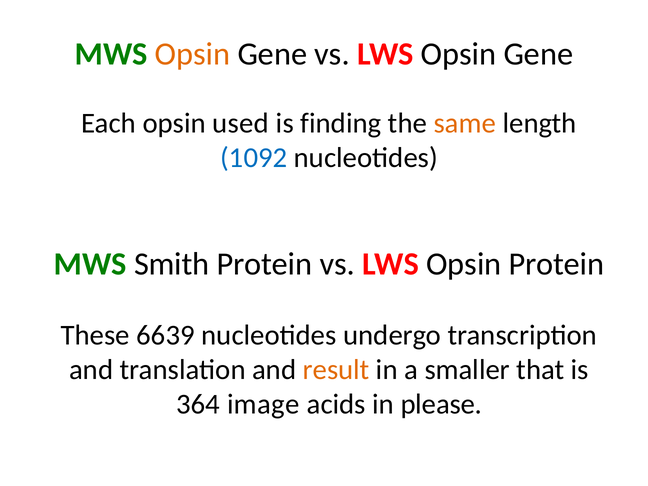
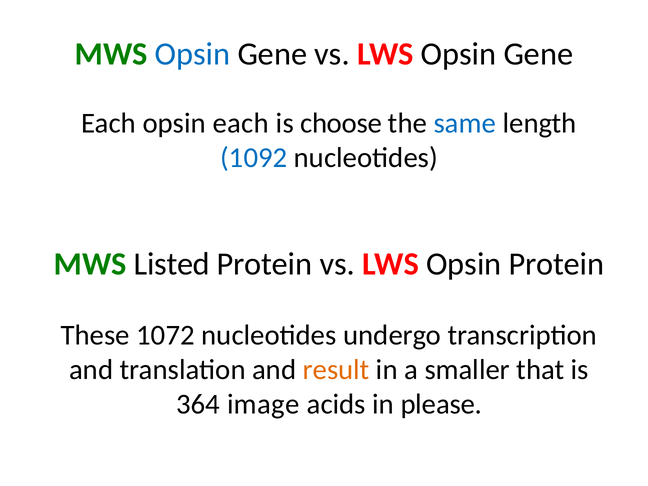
Opsin at (193, 54) colour: orange -> blue
opsin used: used -> each
finding: finding -> choose
same colour: orange -> blue
Smith: Smith -> Listed
6639: 6639 -> 1072
